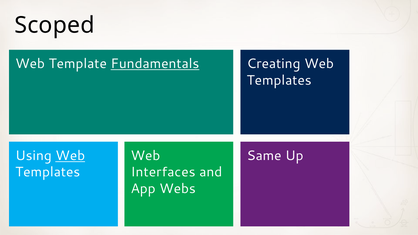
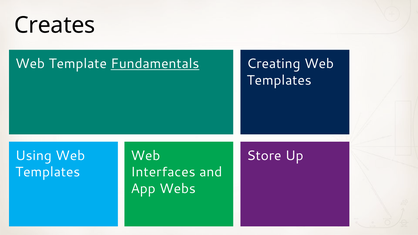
Scoped: Scoped -> Creates
Web at (70, 156) underline: present -> none
Same: Same -> Store
